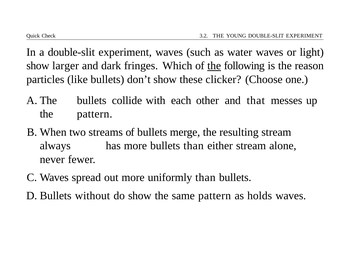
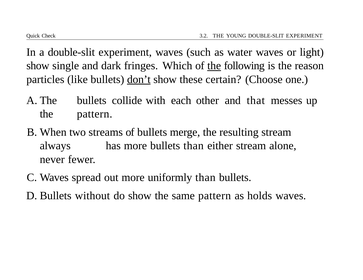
larger: larger -> single
don’t underline: none -> present
clicker: clicker -> certain
